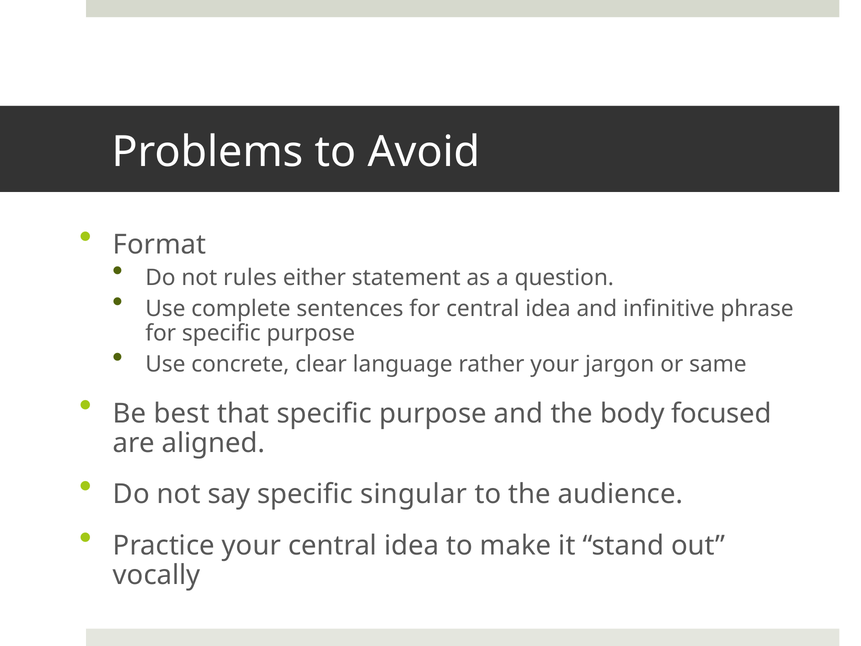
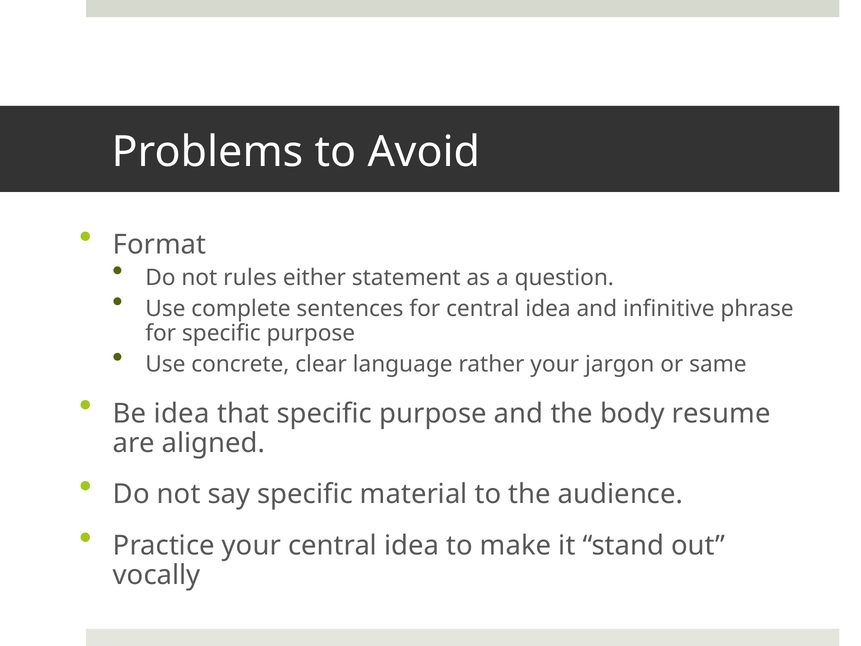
Be best: best -> idea
focused: focused -> resume
singular: singular -> material
